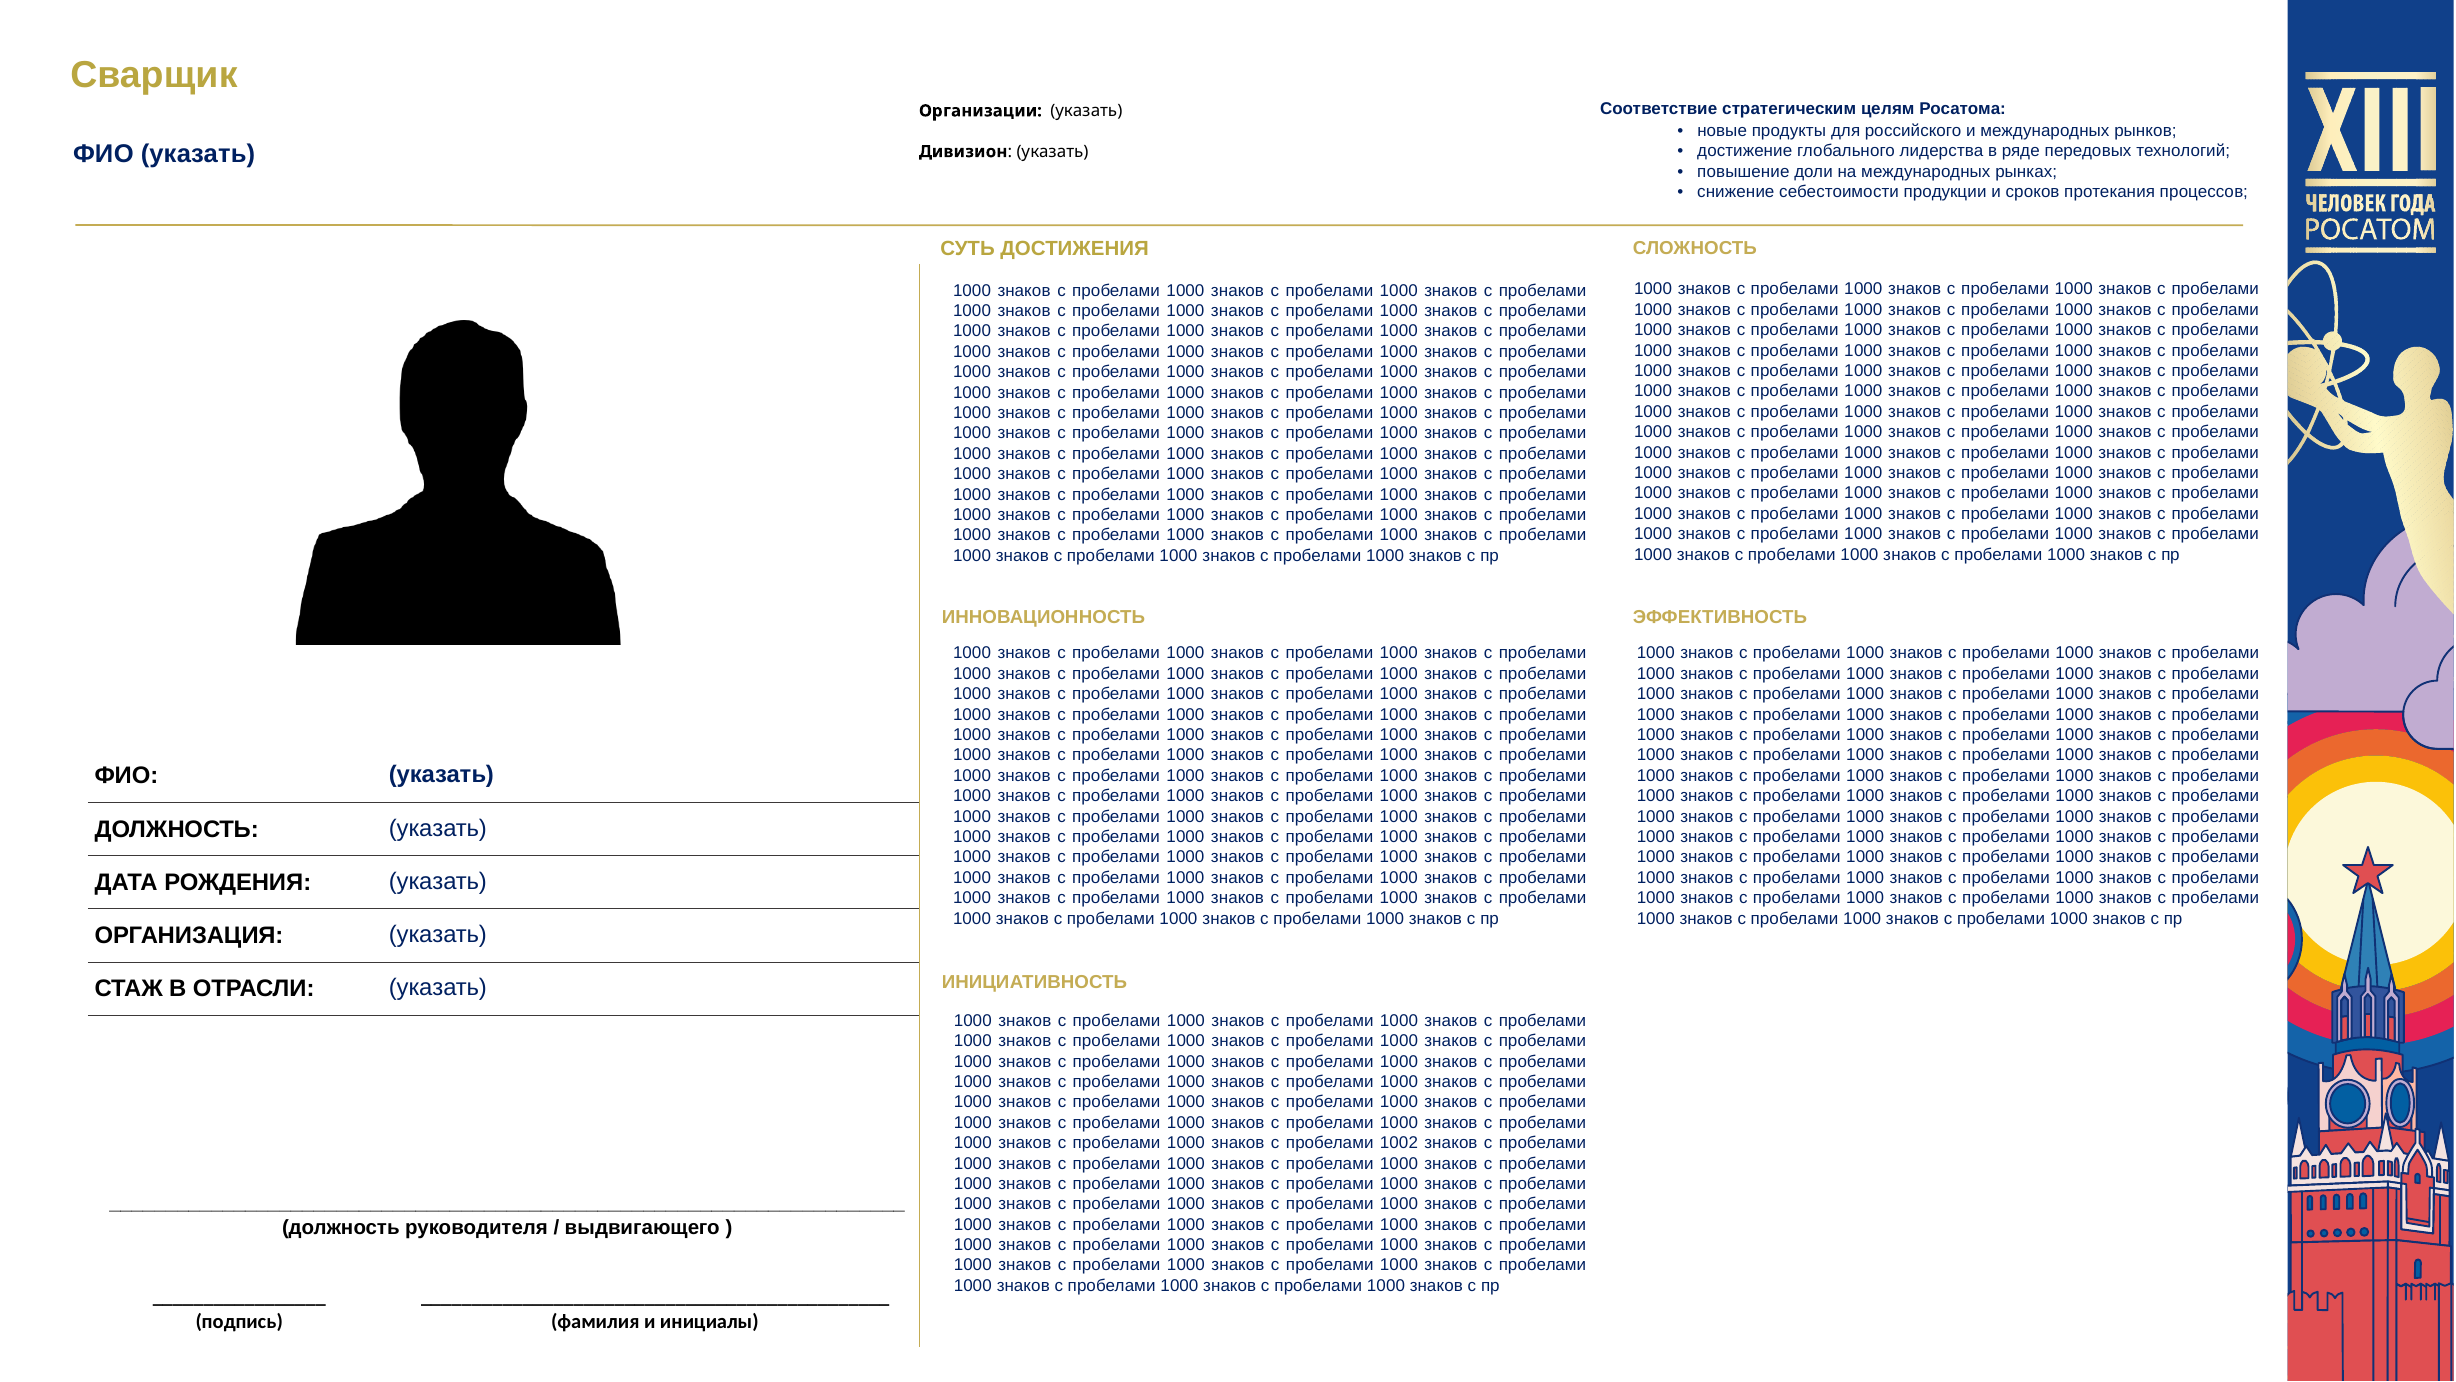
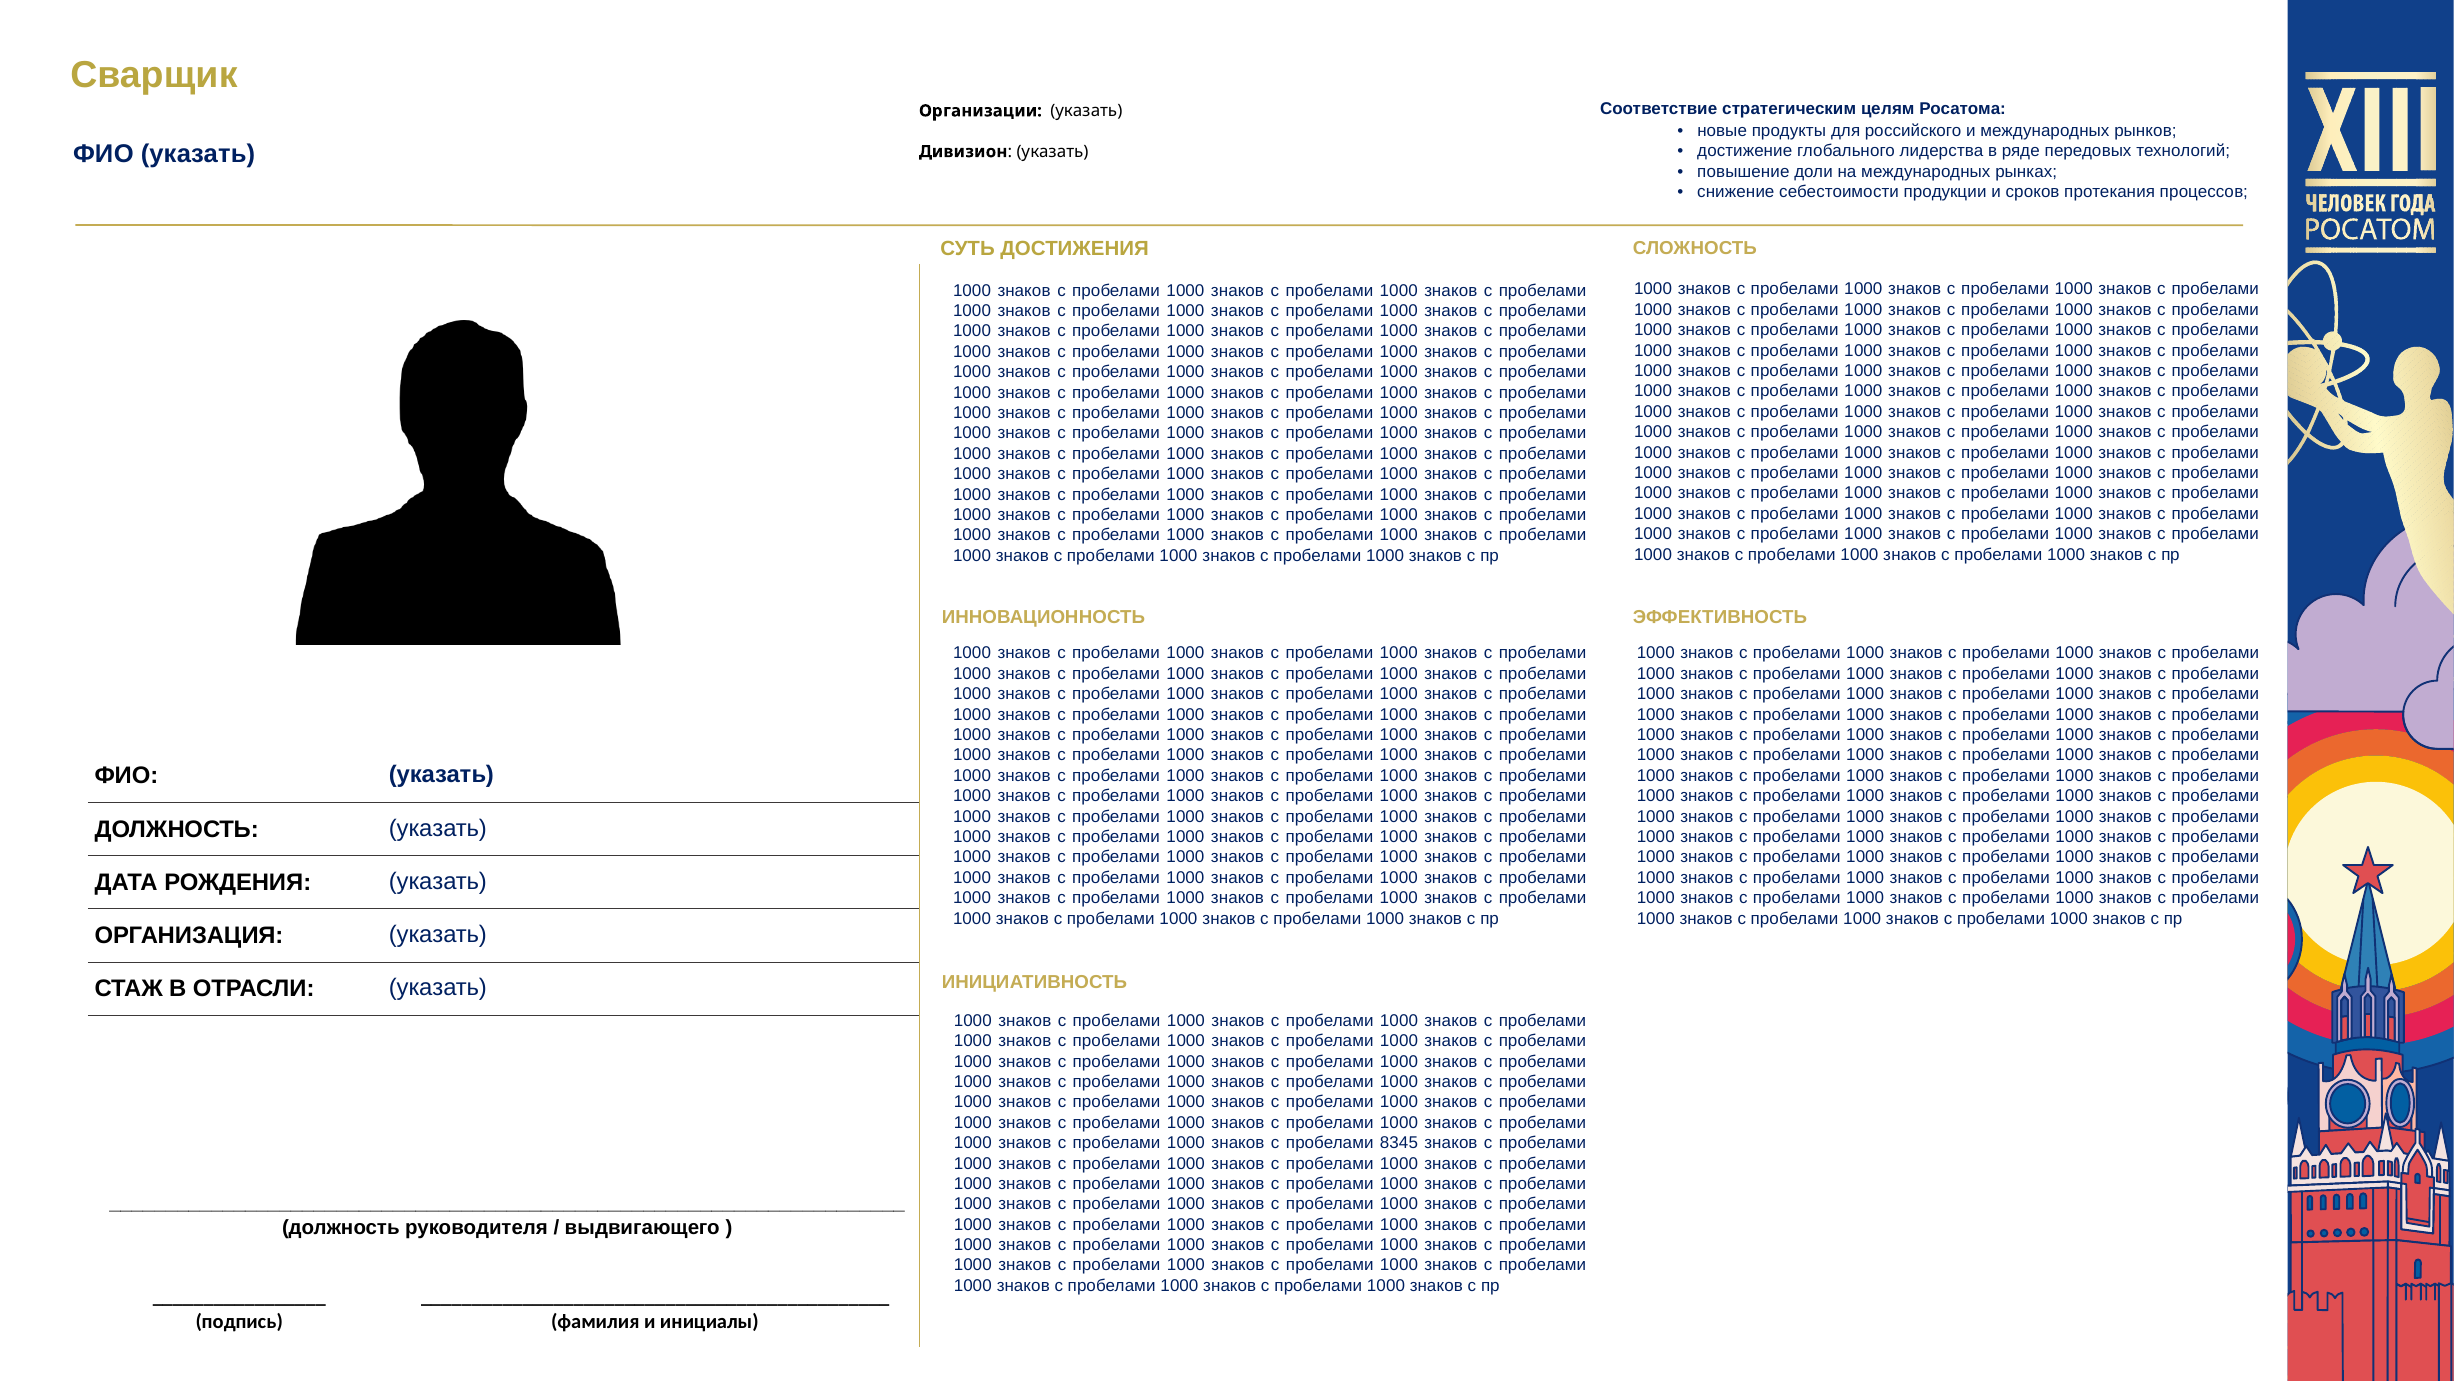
1002: 1002 -> 8345
